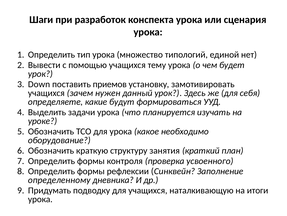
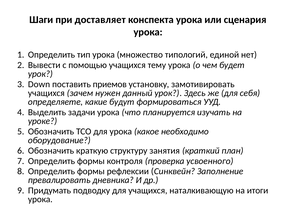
разработок: разработок -> доставляет
определенному: определенному -> превалировать
